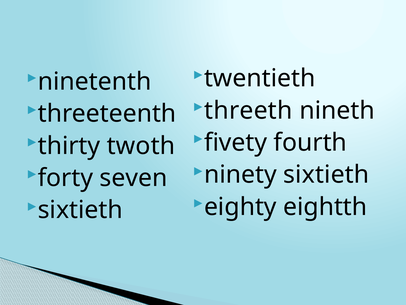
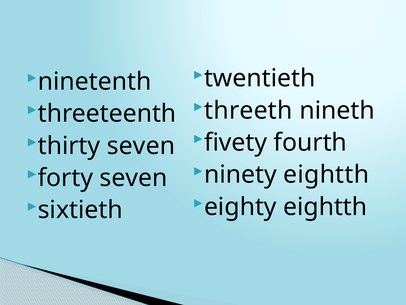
thirty twoth: twoth -> seven
ninety sixtieth: sixtieth -> eightth
